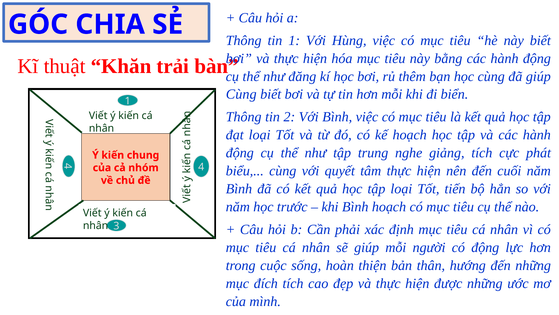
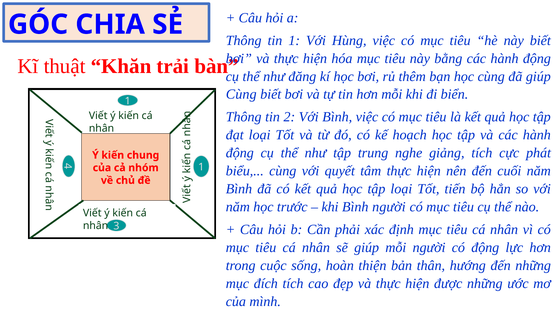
4 4: 4 -> 1
Bình hoạch: hoạch -> người
